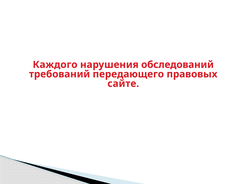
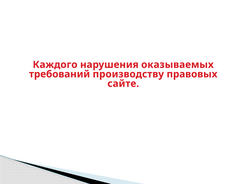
обследований: обследований -> оказываемых
передающего: передающего -> производству
